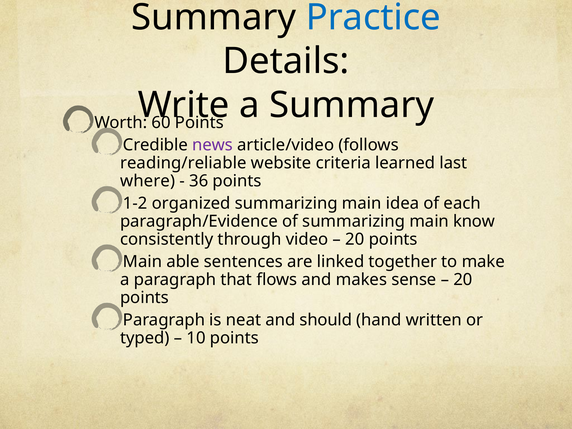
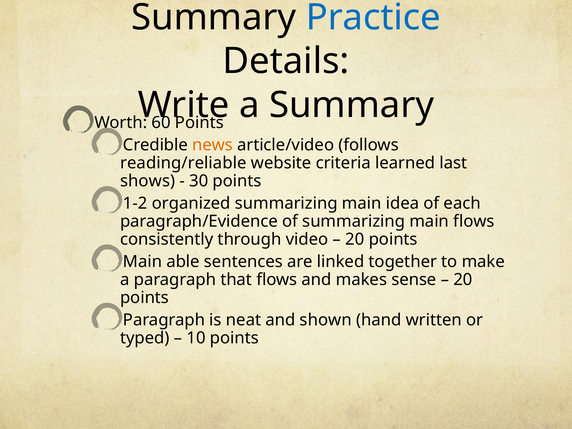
news colour: purple -> orange
where: where -> shows
36: 36 -> 30
main know: know -> flows
should: should -> shown
